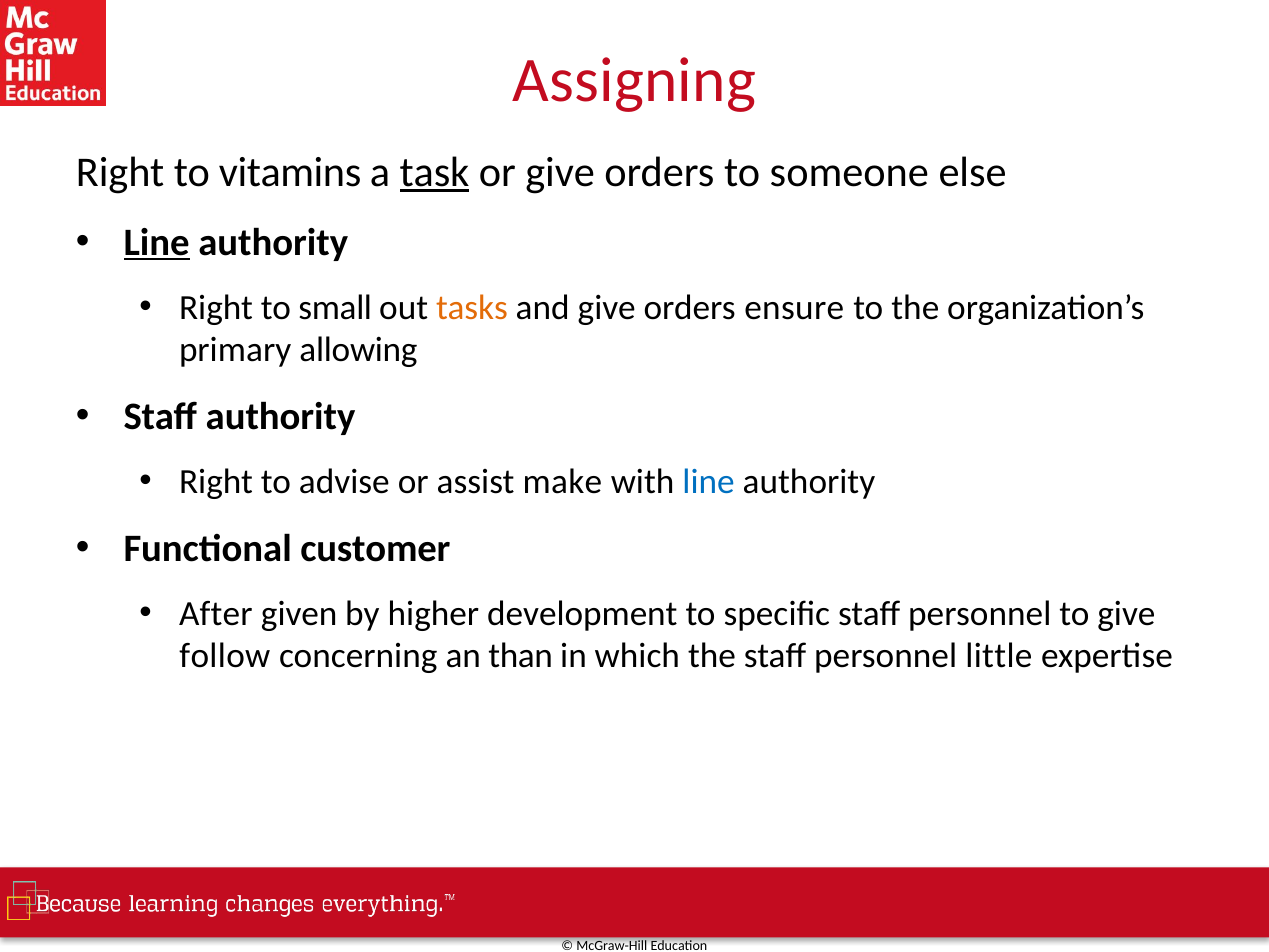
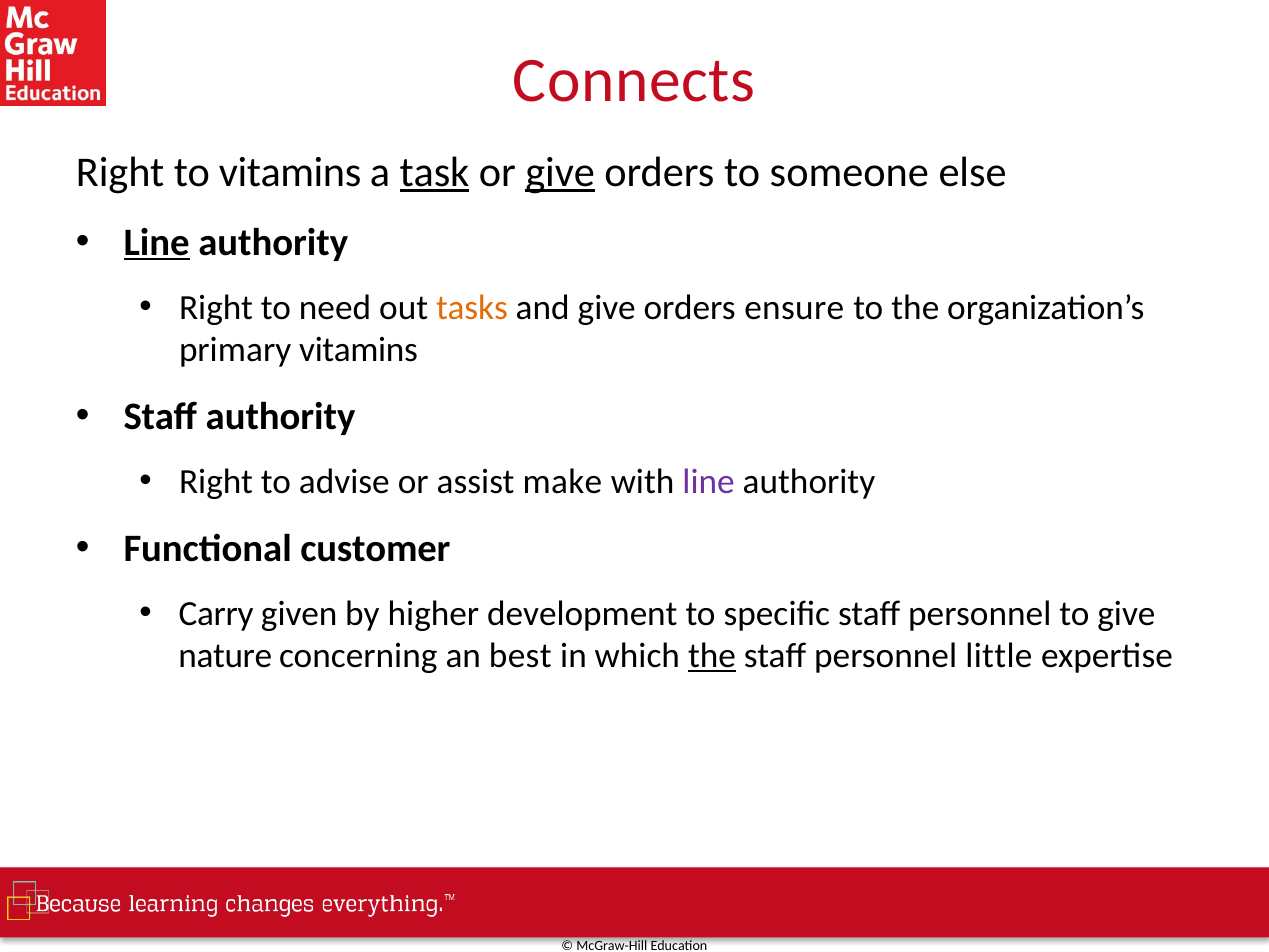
Assigning: Assigning -> Connects
give at (560, 172) underline: none -> present
small: small -> need
primary allowing: allowing -> vitamins
line at (709, 482) colour: blue -> purple
After: After -> Carry
follow: follow -> nature
than: than -> best
the at (712, 656) underline: none -> present
